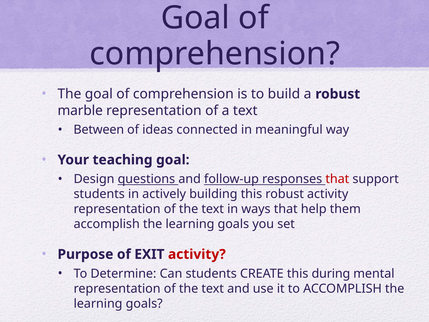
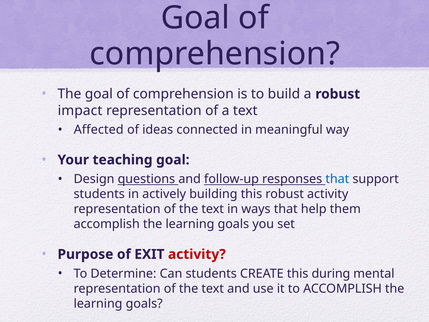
marble: marble -> impact
Between: Between -> Affected
that at (337, 179) colour: red -> blue
